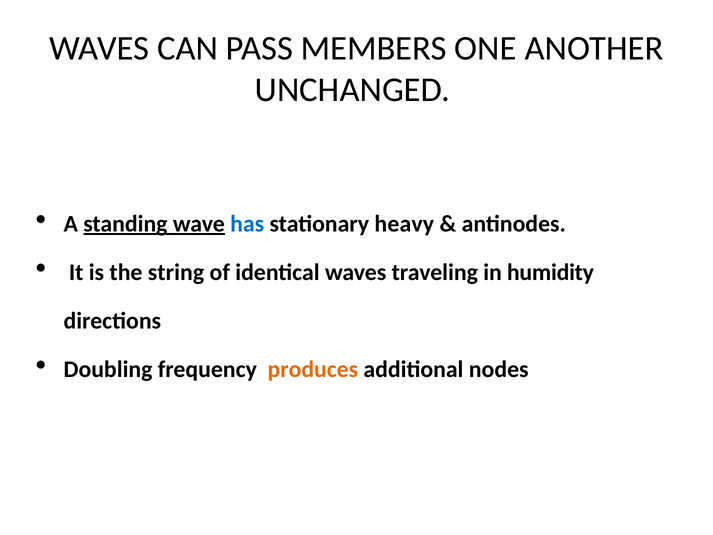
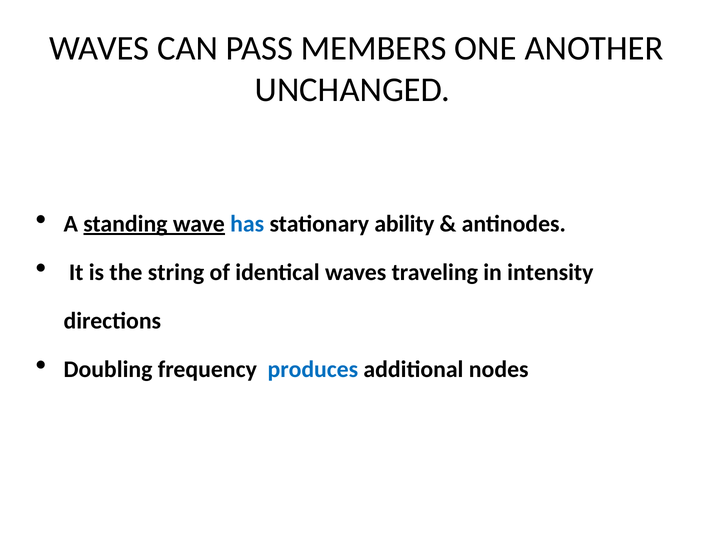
heavy: heavy -> ability
humidity: humidity -> intensity
produces colour: orange -> blue
